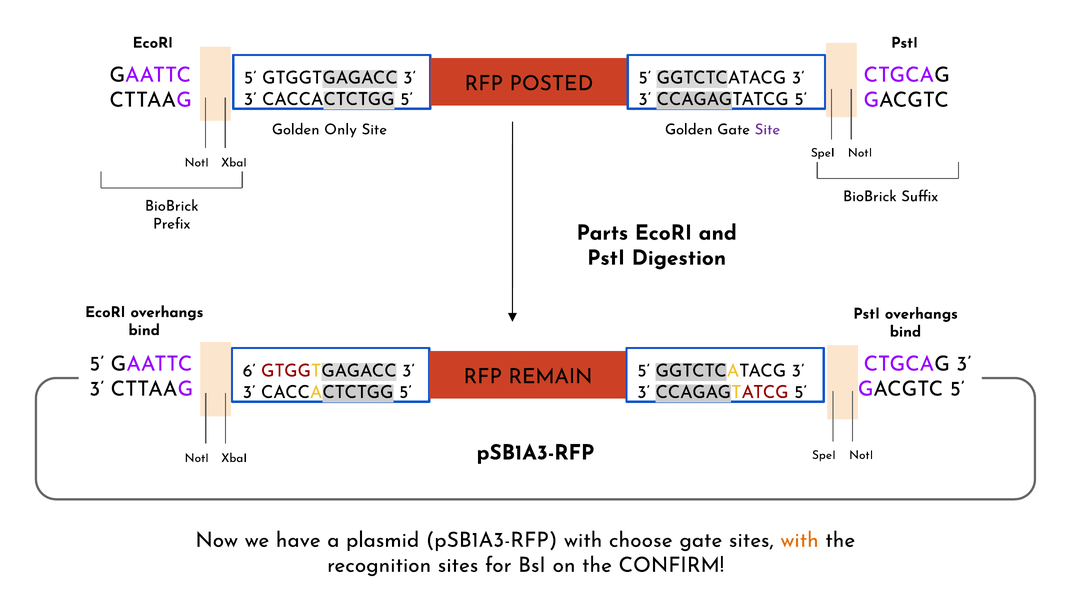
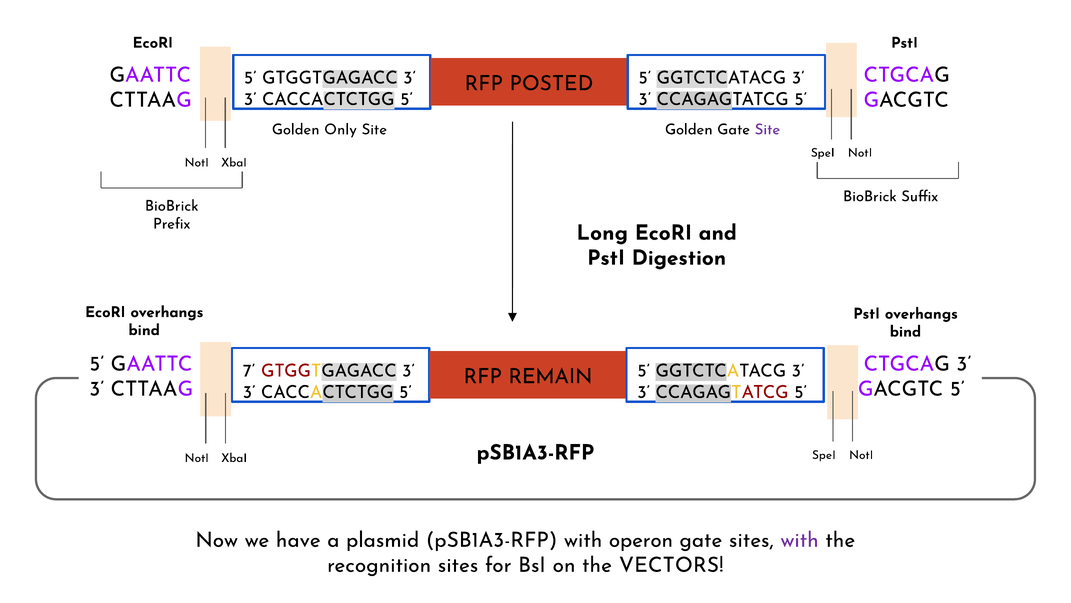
Parts: Parts -> Long
6: 6 -> 7
choose: choose -> operon
with at (800, 539) colour: orange -> purple
CONFIRM: CONFIRM -> VECTORS
